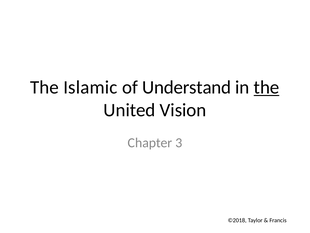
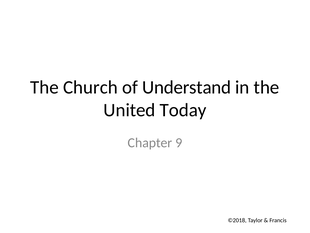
Islamic: Islamic -> Church
the at (267, 87) underline: present -> none
Vision: Vision -> Today
3: 3 -> 9
